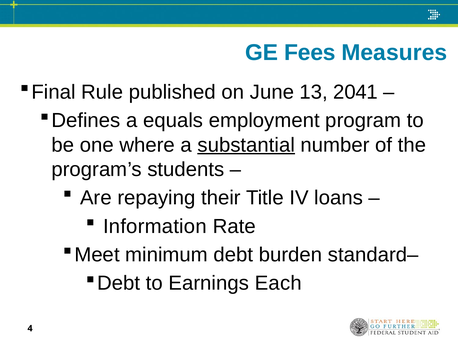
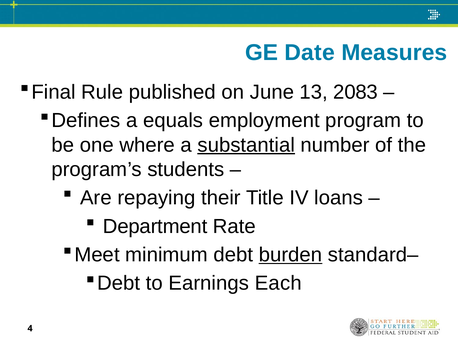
Fees: Fees -> Date
2041: 2041 -> 2083
Information: Information -> Department
burden underline: none -> present
